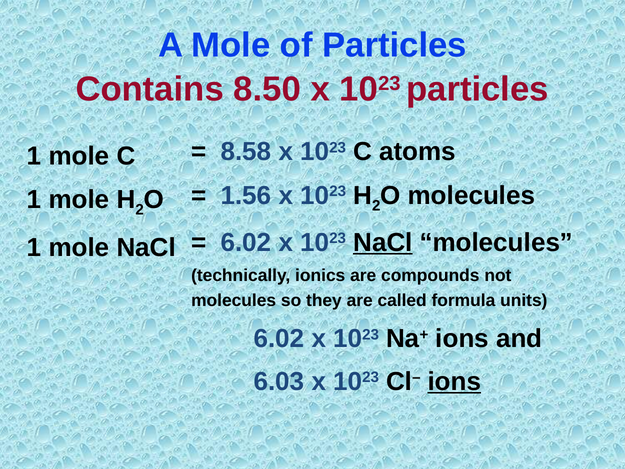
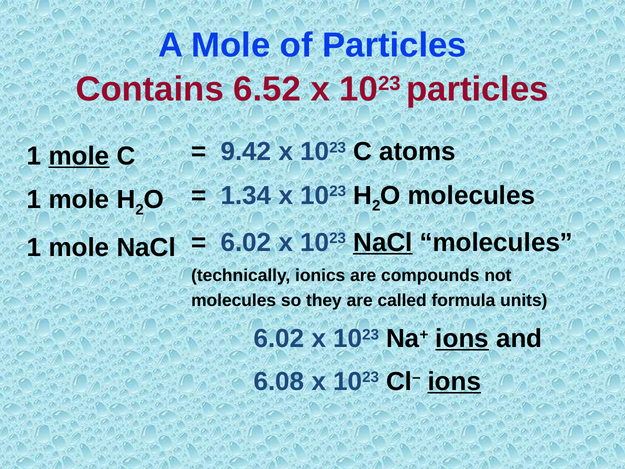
8.50: 8.50 -> 6.52
8.58: 8.58 -> 9.42
mole at (79, 156) underline: none -> present
1.56: 1.56 -> 1.34
ions at (462, 339) underline: none -> present
6.03: 6.03 -> 6.08
